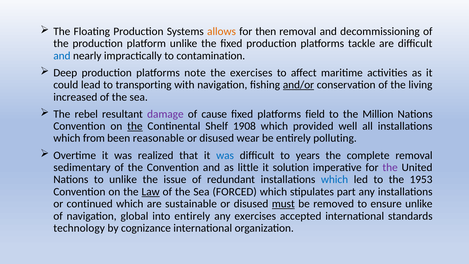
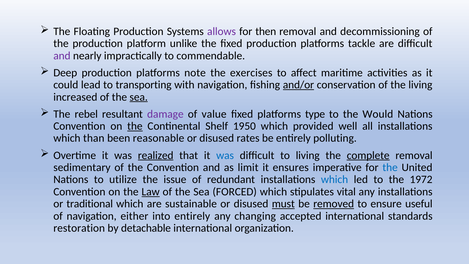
allows colour: orange -> purple
and at (62, 56) colour: blue -> purple
contamination: contamination -> commendable
sea at (139, 97) underline: none -> present
cause: cause -> value
field: field -> type
Million: Million -> Would
1908: 1908 -> 1950
from: from -> than
wear: wear -> rates
realized underline: none -> present
to years: years -> living
complete underline: none -> present
little: little -> limit
solution: solution -> ensures
the at (390, 167) colour: purple -> blue
to unlike: unlike -> utilize
1953: 1953 -> 1972
part: part -> vital
continued: continued -> traditional
removed underline: none -> present
ensure unlike: unlike -> useful
global: global -> either
any exercises: exercises -> changing
technology: technology -> restoration
cognizance: cognizance -> detachable
